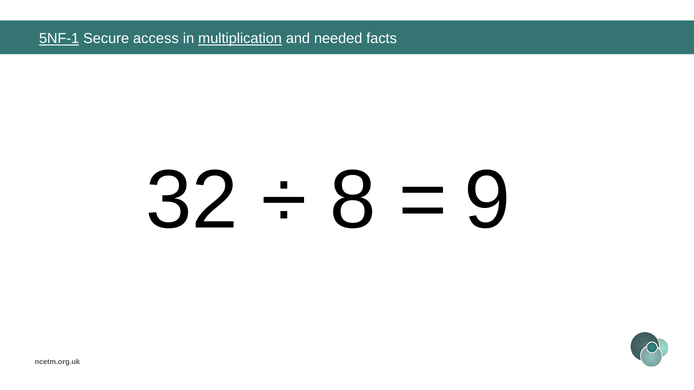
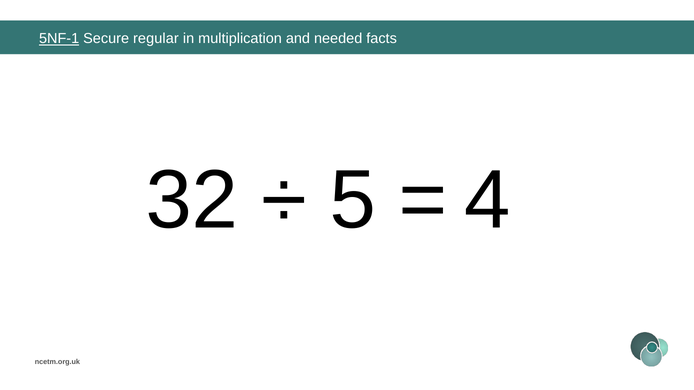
access: access -> regular
multiplication underline: present -> none
8: 8 -> 5
9: 9 -> 4
